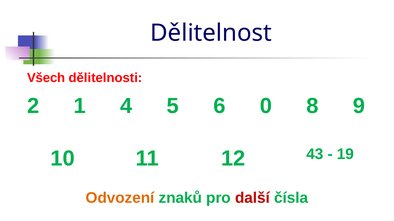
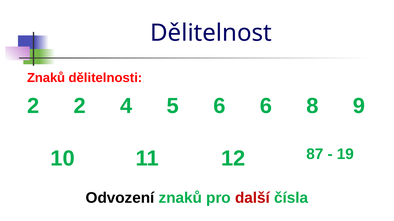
Všech at (46, 78): Všech -> Znaků
2 1: 1 -> 2
5 0: 0 -> 6
43: 43 -> 87
Odvození colour: orange -> black
